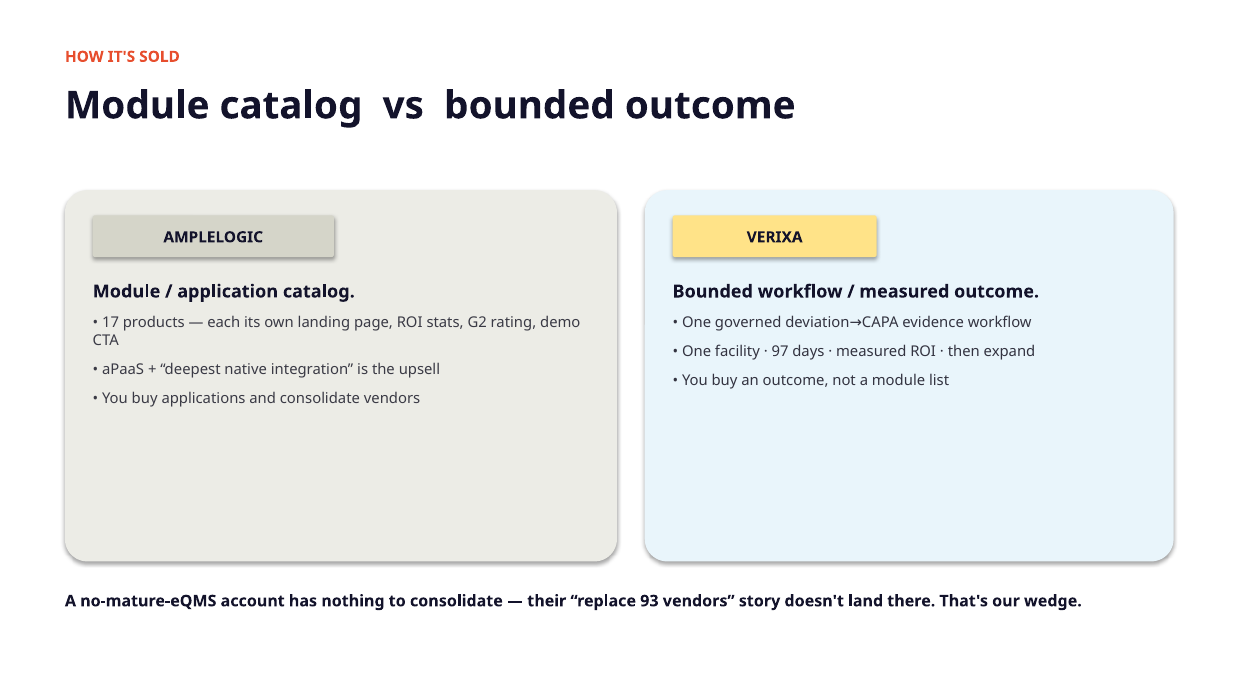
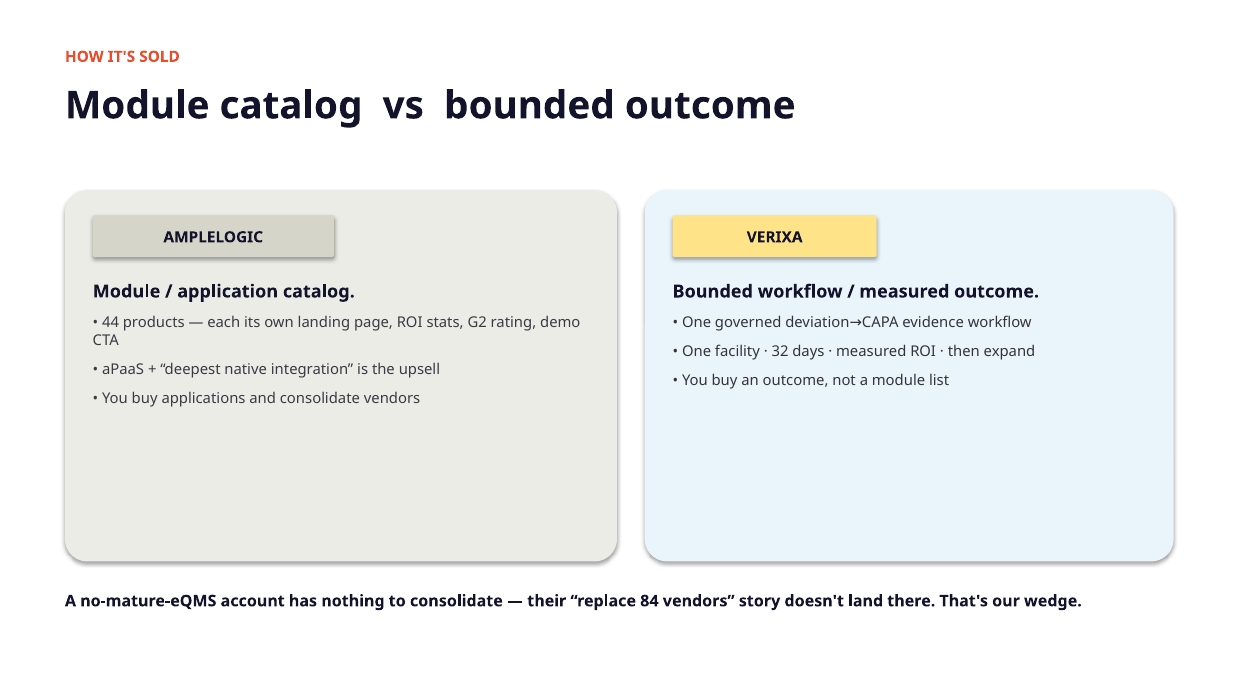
17: 17 -> 44
97: 97 -> 32
93: 93 -> 84
